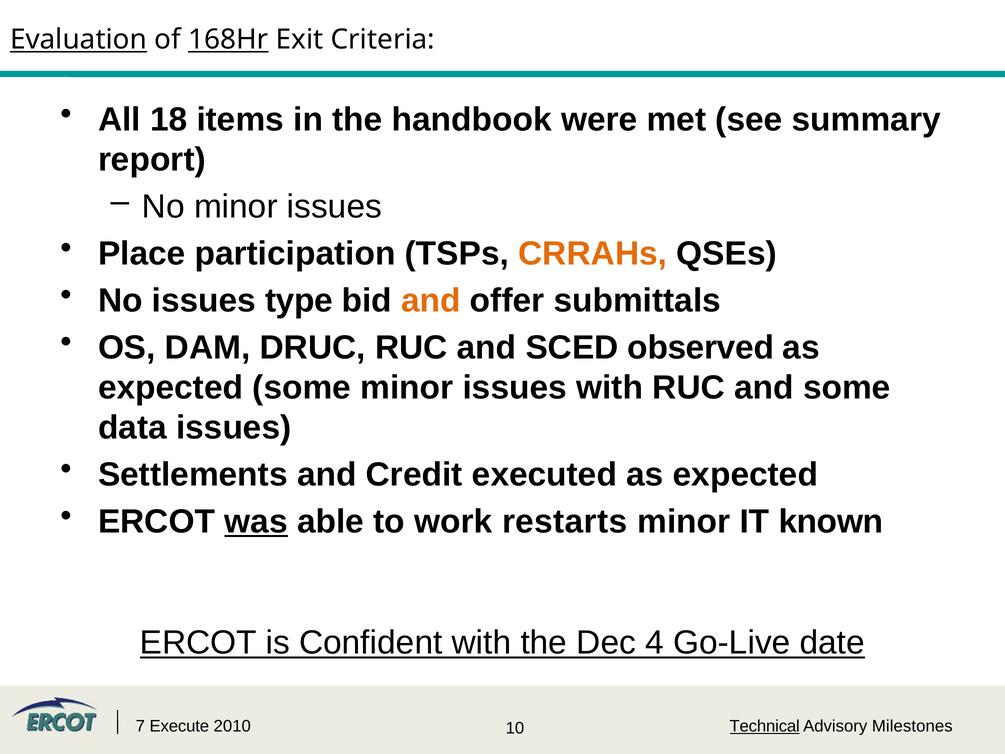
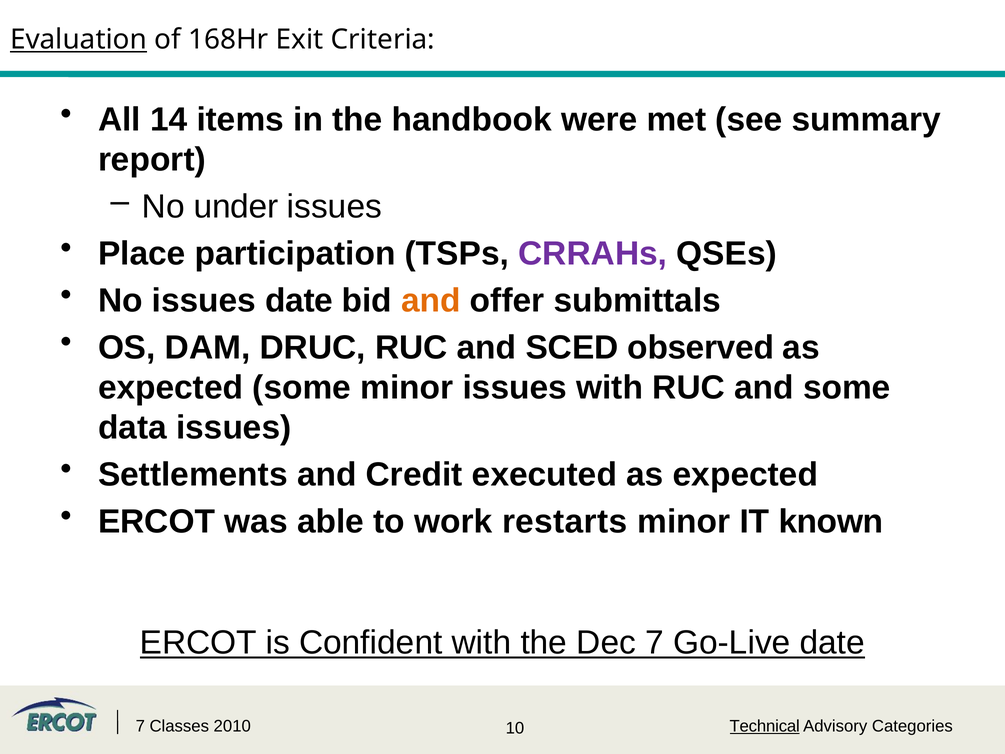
168Hr underline: present -> none
18: 18 -> 14
No minor: minor -> under
CRRAHs colour: orange -> purple
issues type: type -> date
was underline: present -> none
Dec 4: 4 -> 7
Execute: Execute -> Classes
Milestones: Milestones -> Categories
